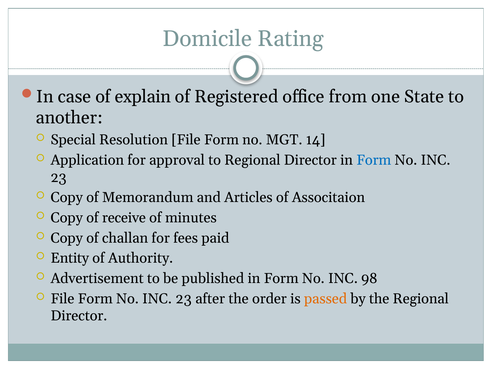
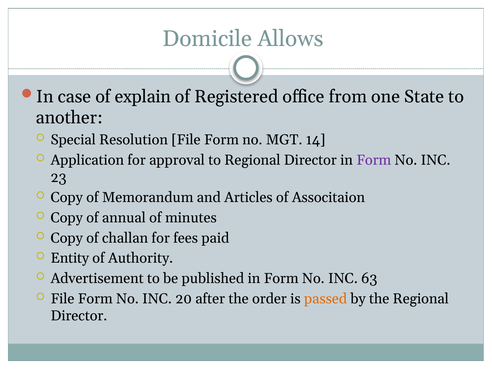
Rating: Rating -> Allows
Form at (374, 160) colour: blue -> purple
receive: receive -> annual
98: 98 -> 63
23 at (184, 299): 23 -> 20
